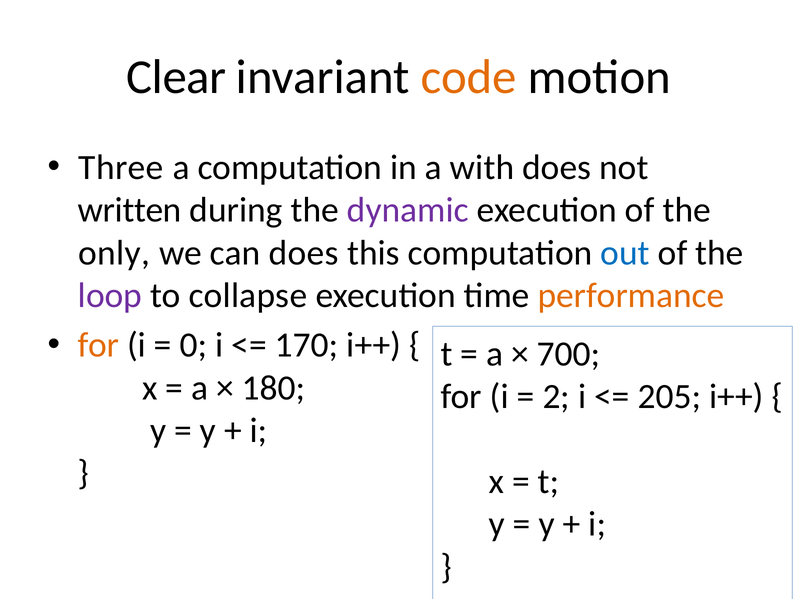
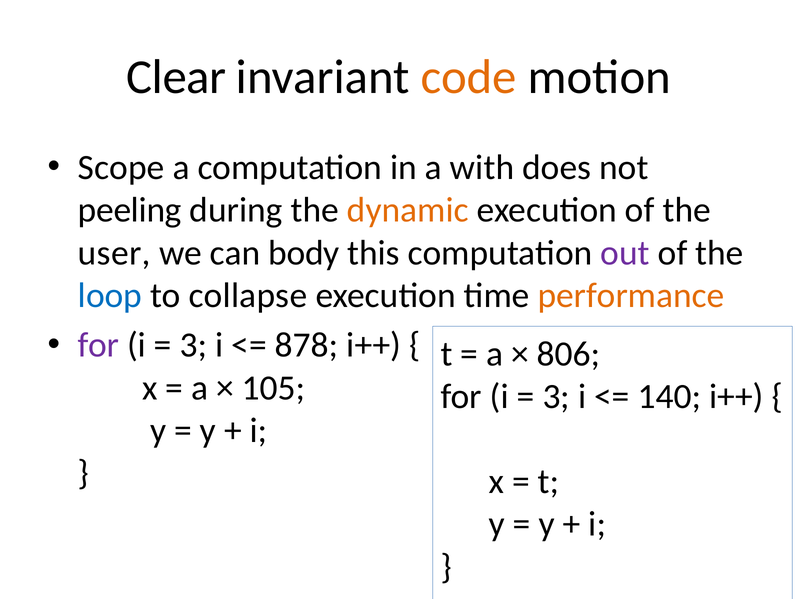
Three: Three -> Scope
written: written -> peeling
dynamic colour: purple -> orange
only: only -> user
can does: does -> body
out colour: blue -> purple
loop colour: purple -> blue
for at (99, 345) colour: orange -> purple
0 at (194, 345): 0 -> 3
170: 170 -> 878
700: 700 -> 806
180: 180 -> 105
2 at (556, 397): 2 -> 3
205: 205 -> 140
